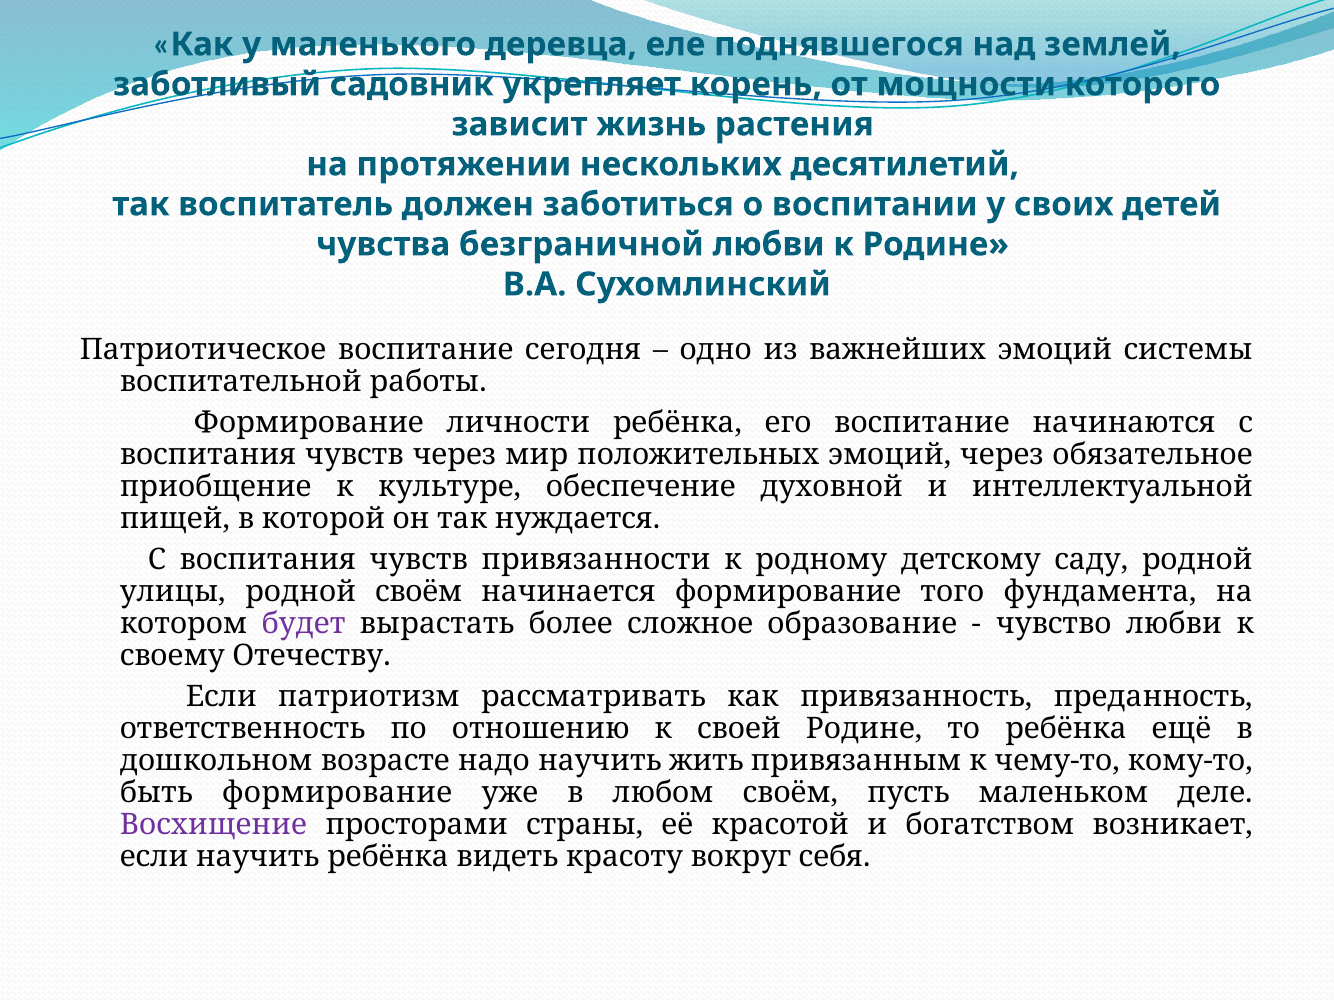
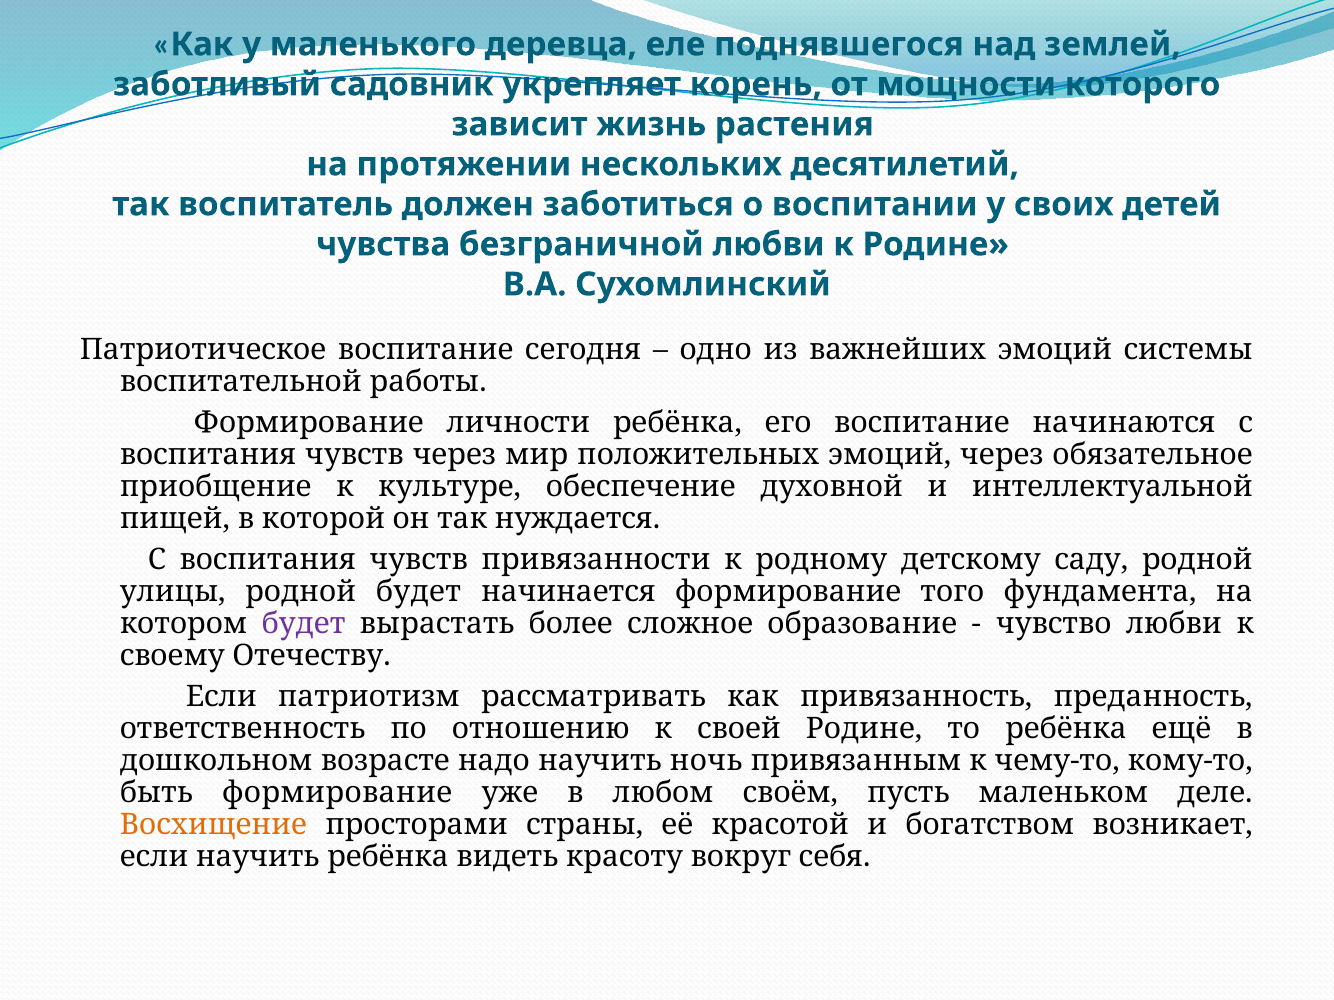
родной своём: своём -> будет
жить: жить -> ночь
Восхищение colour: purple -> orange
